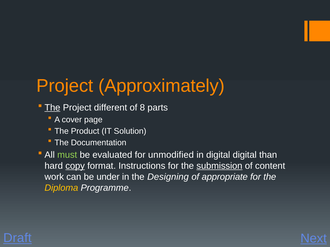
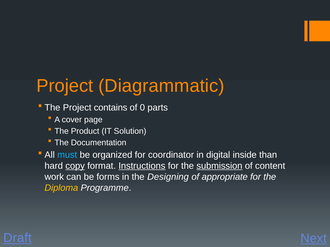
Approximately: Approximately -> Diagrammatic
The at (52, 108) underline: present -> none
different: different -> contains
8: 8 -> 0
must colour: light green -> light blue
evaluated: evaluated -> organized
unmodified: unmodified -> coordinator
digital digital: digital -> inside
Instructions underline: none -> present
under: under -> forms
